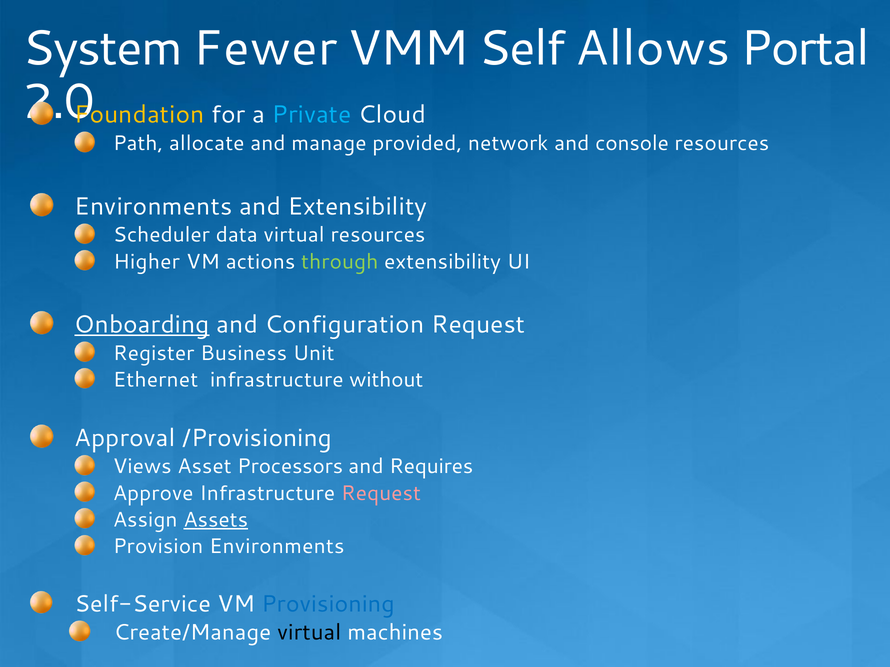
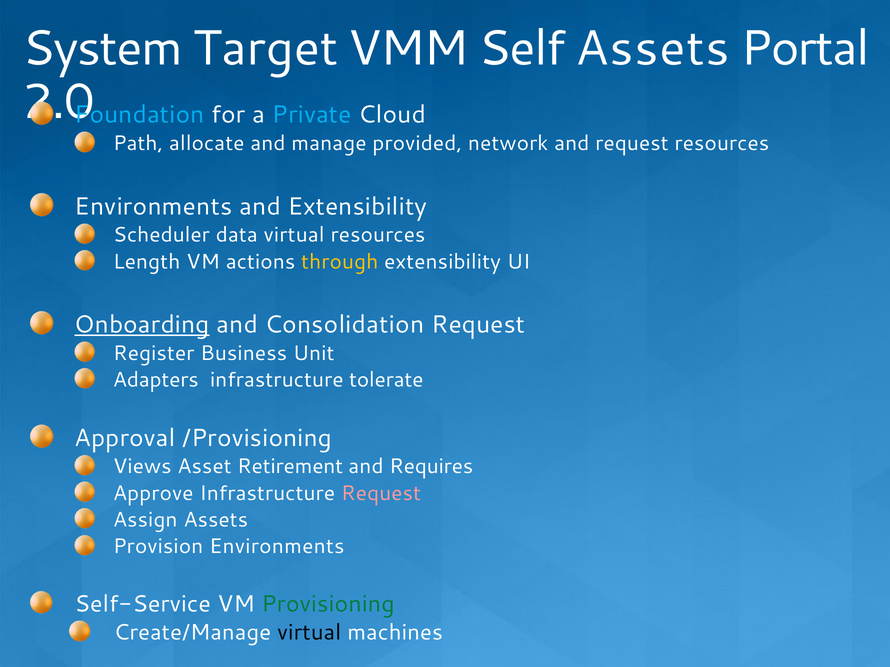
Fewer: Fewer -> Target
Self Allows: Allows -> Assets
Foundation colour: yellow -> light blue
and console: console -> request
Higher: Higher -> Length
through colour: light green -> yellow
Configuration: Configuration -> Consolidation
Ethernet: Ethernet -> Adapters
without: without -> tolerate
Processors: Processors -> Retirement
Assets at (216, 520) underline: present -> none
Provisioning colour: blue -> green
